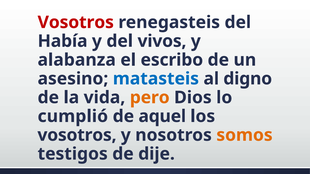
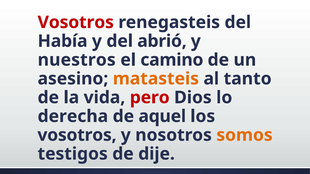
vivos: vivos -> abrió
alabanza: alabanza -> nuestros
escribo: escribo -> camino
matasteis colour: blue -> orange
digno: digno -> tanto
pero colour: orange -> red
cumplió: cumplió -> derecha
